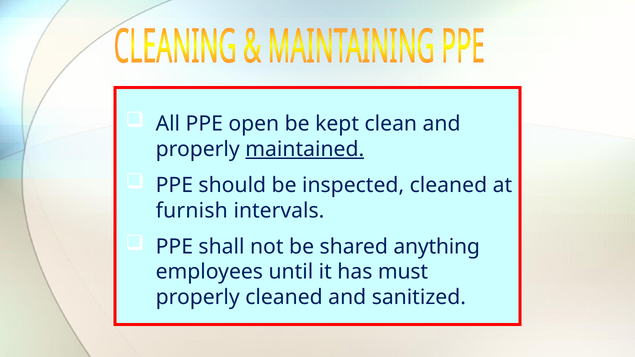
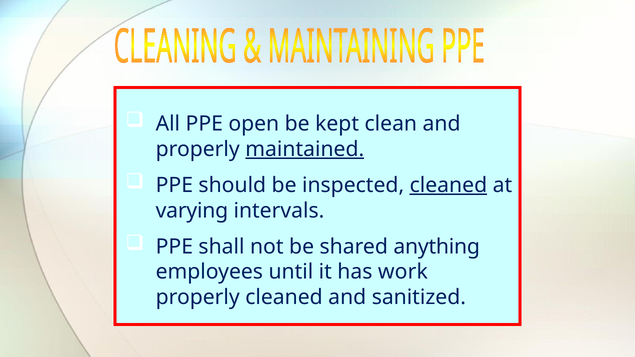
cleaned at (448, 185) underline: none -> present
furnish: furnish -> varying
must: must -> work
